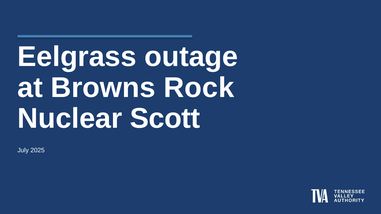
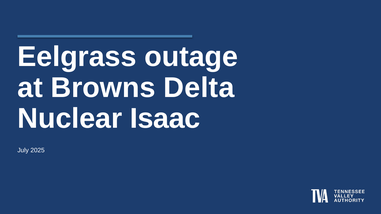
Rock: Rock -> Delta
Scott: Scott -> Isaac
